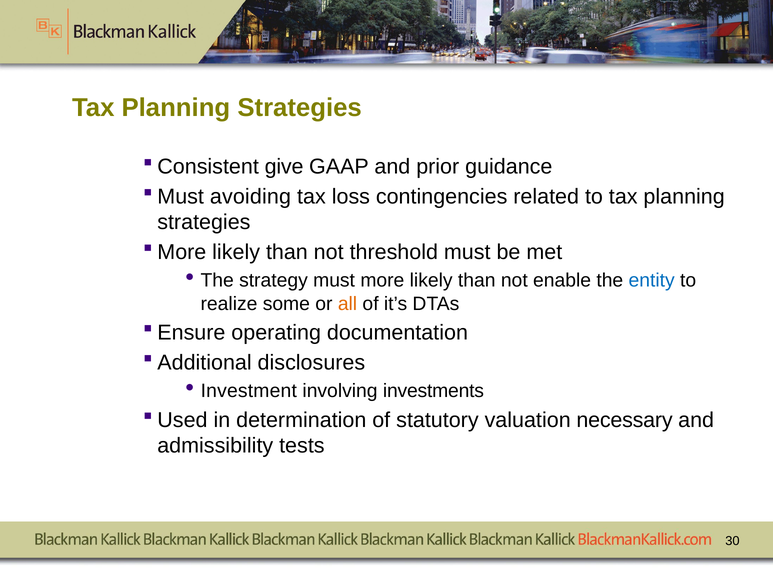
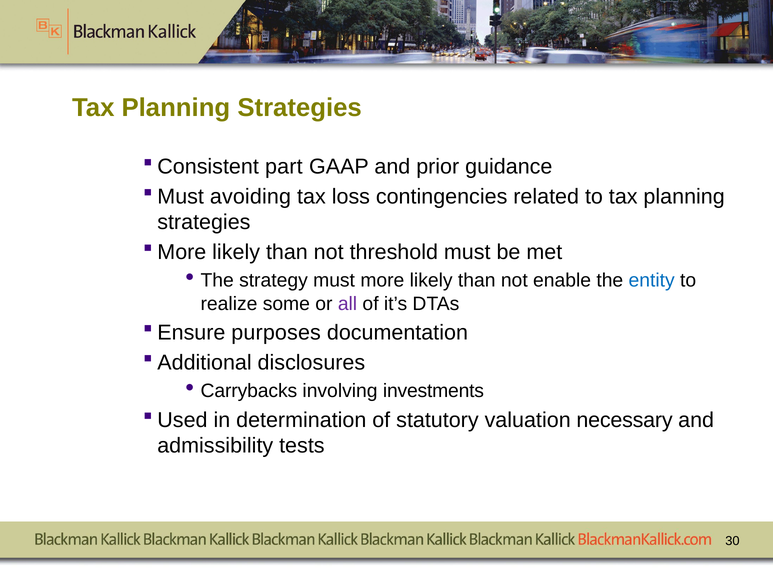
give: give -> part
all colour: orange -> purple
operating: operating -> purposes
Investment: Investment -> Carrybacks
